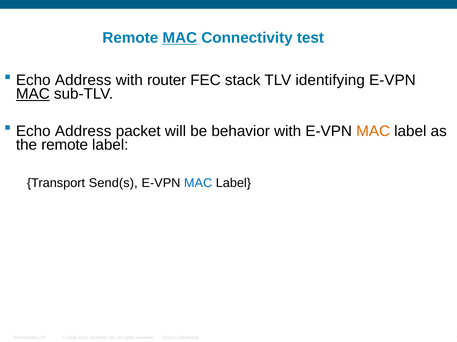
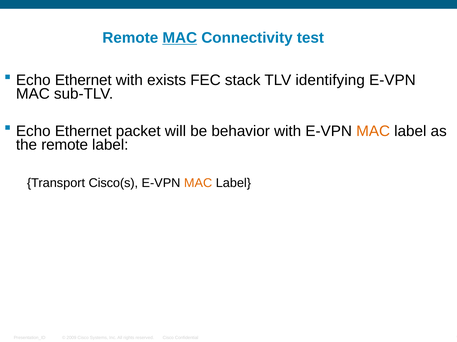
Address at (83, 80): Address -> Ethernet
router: router -> exists
MAC at (33, 94) underline: present -> none
Address at (83, 131): Address -> Ethernet
Send(s: Send(s -> Cisco(s
MAC at (198, 183) colour: blue -> orange
